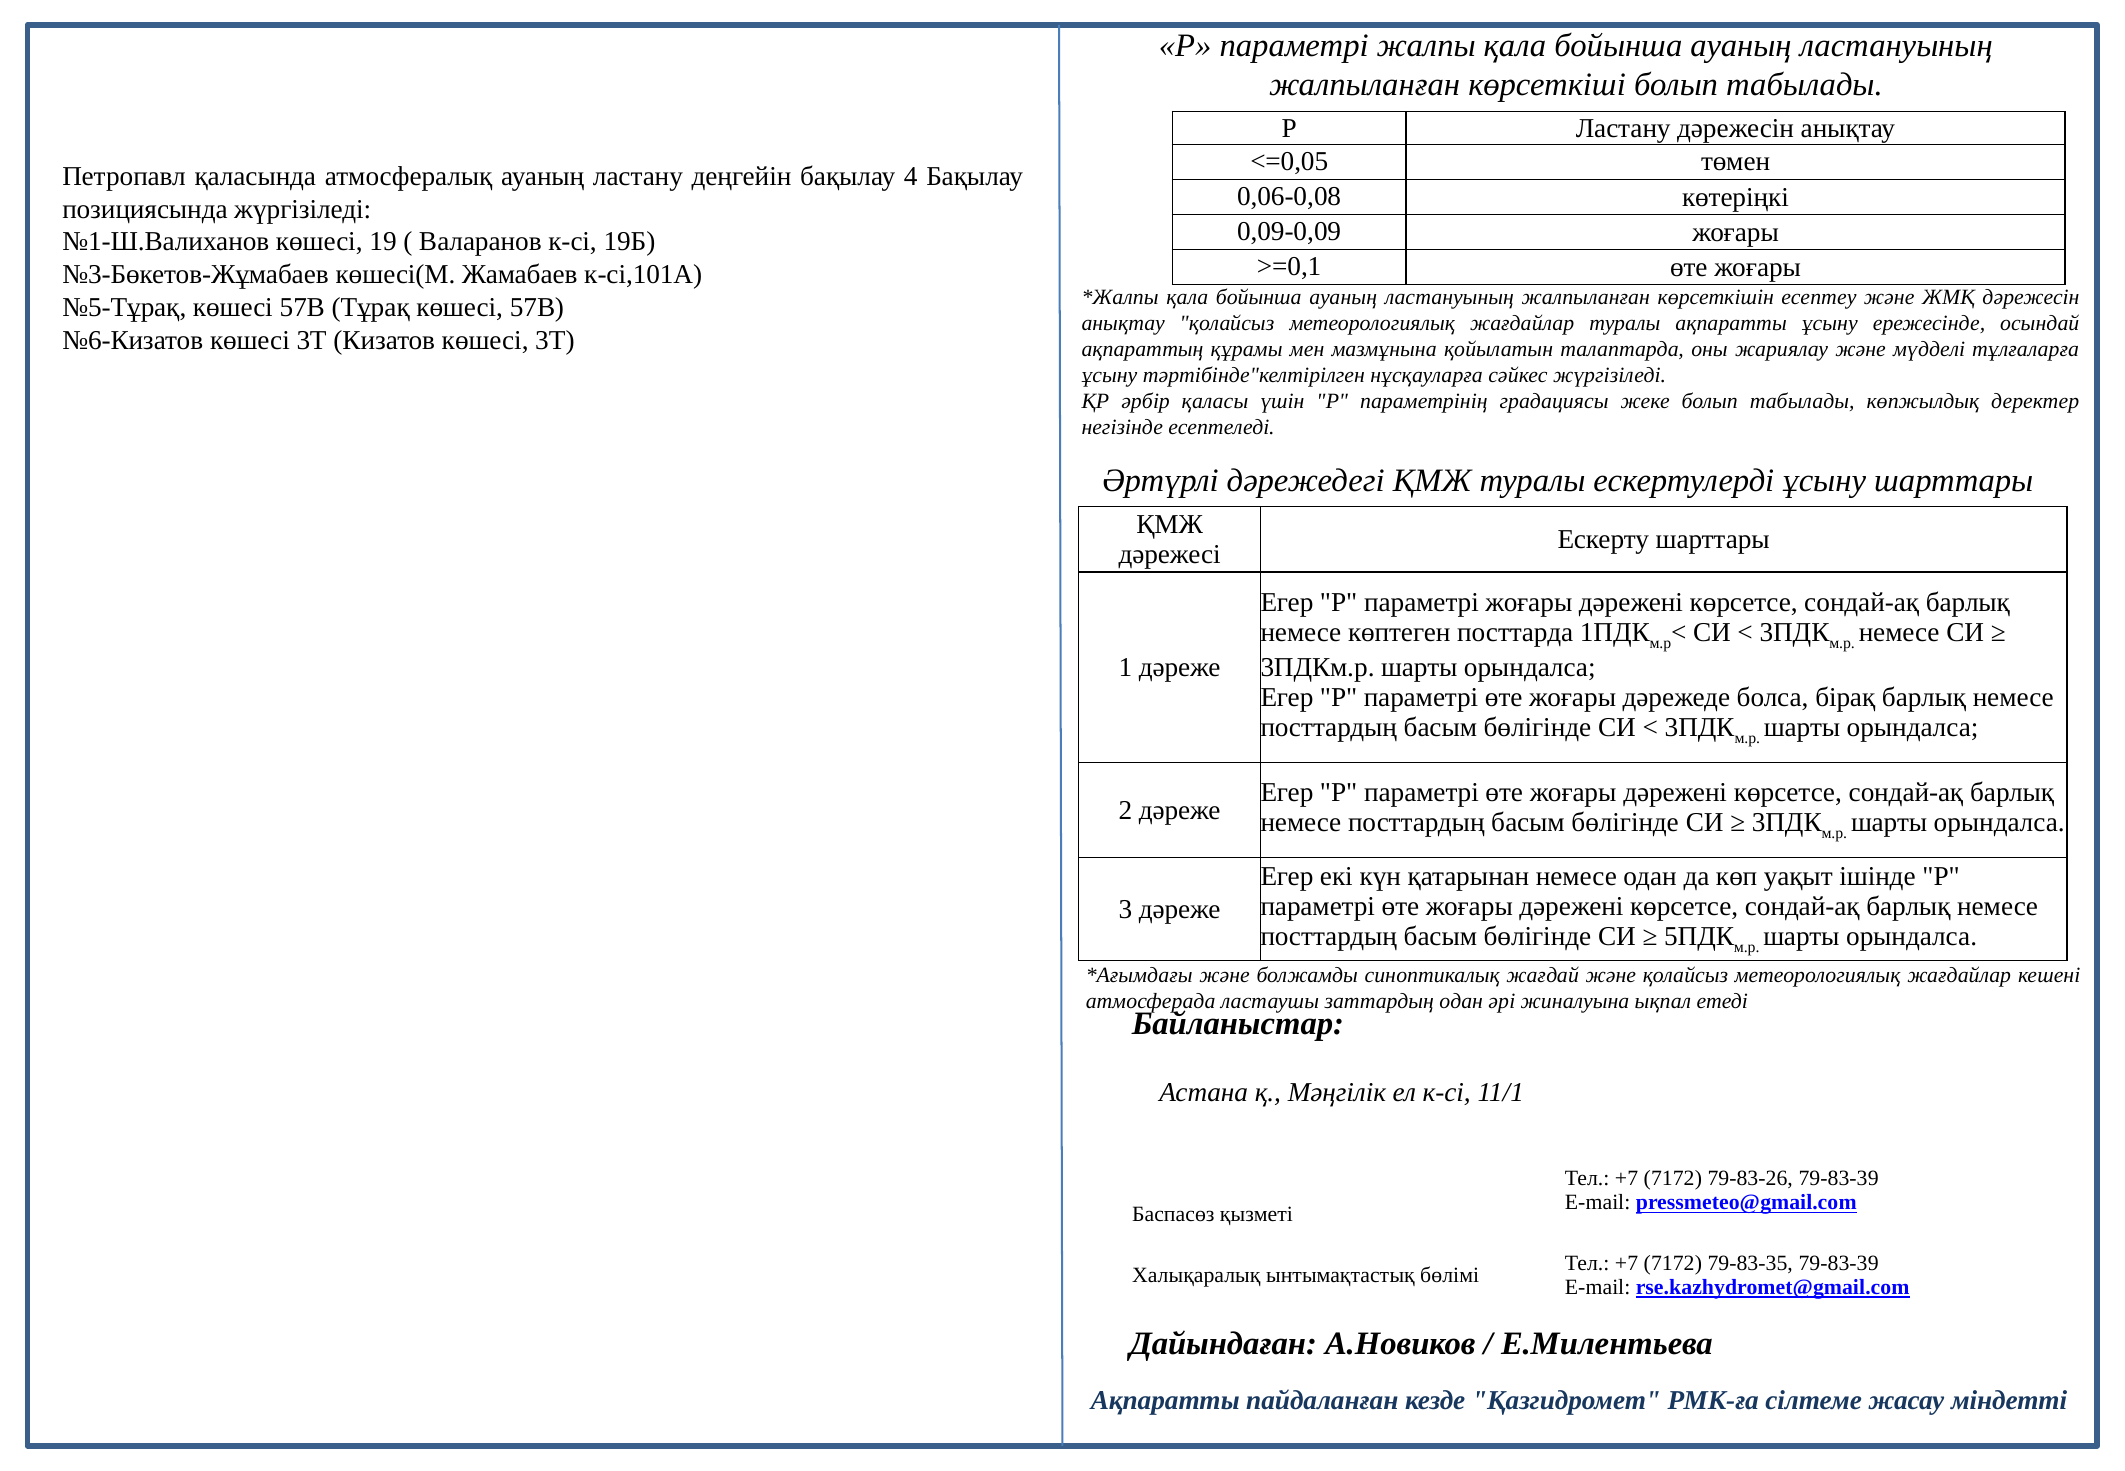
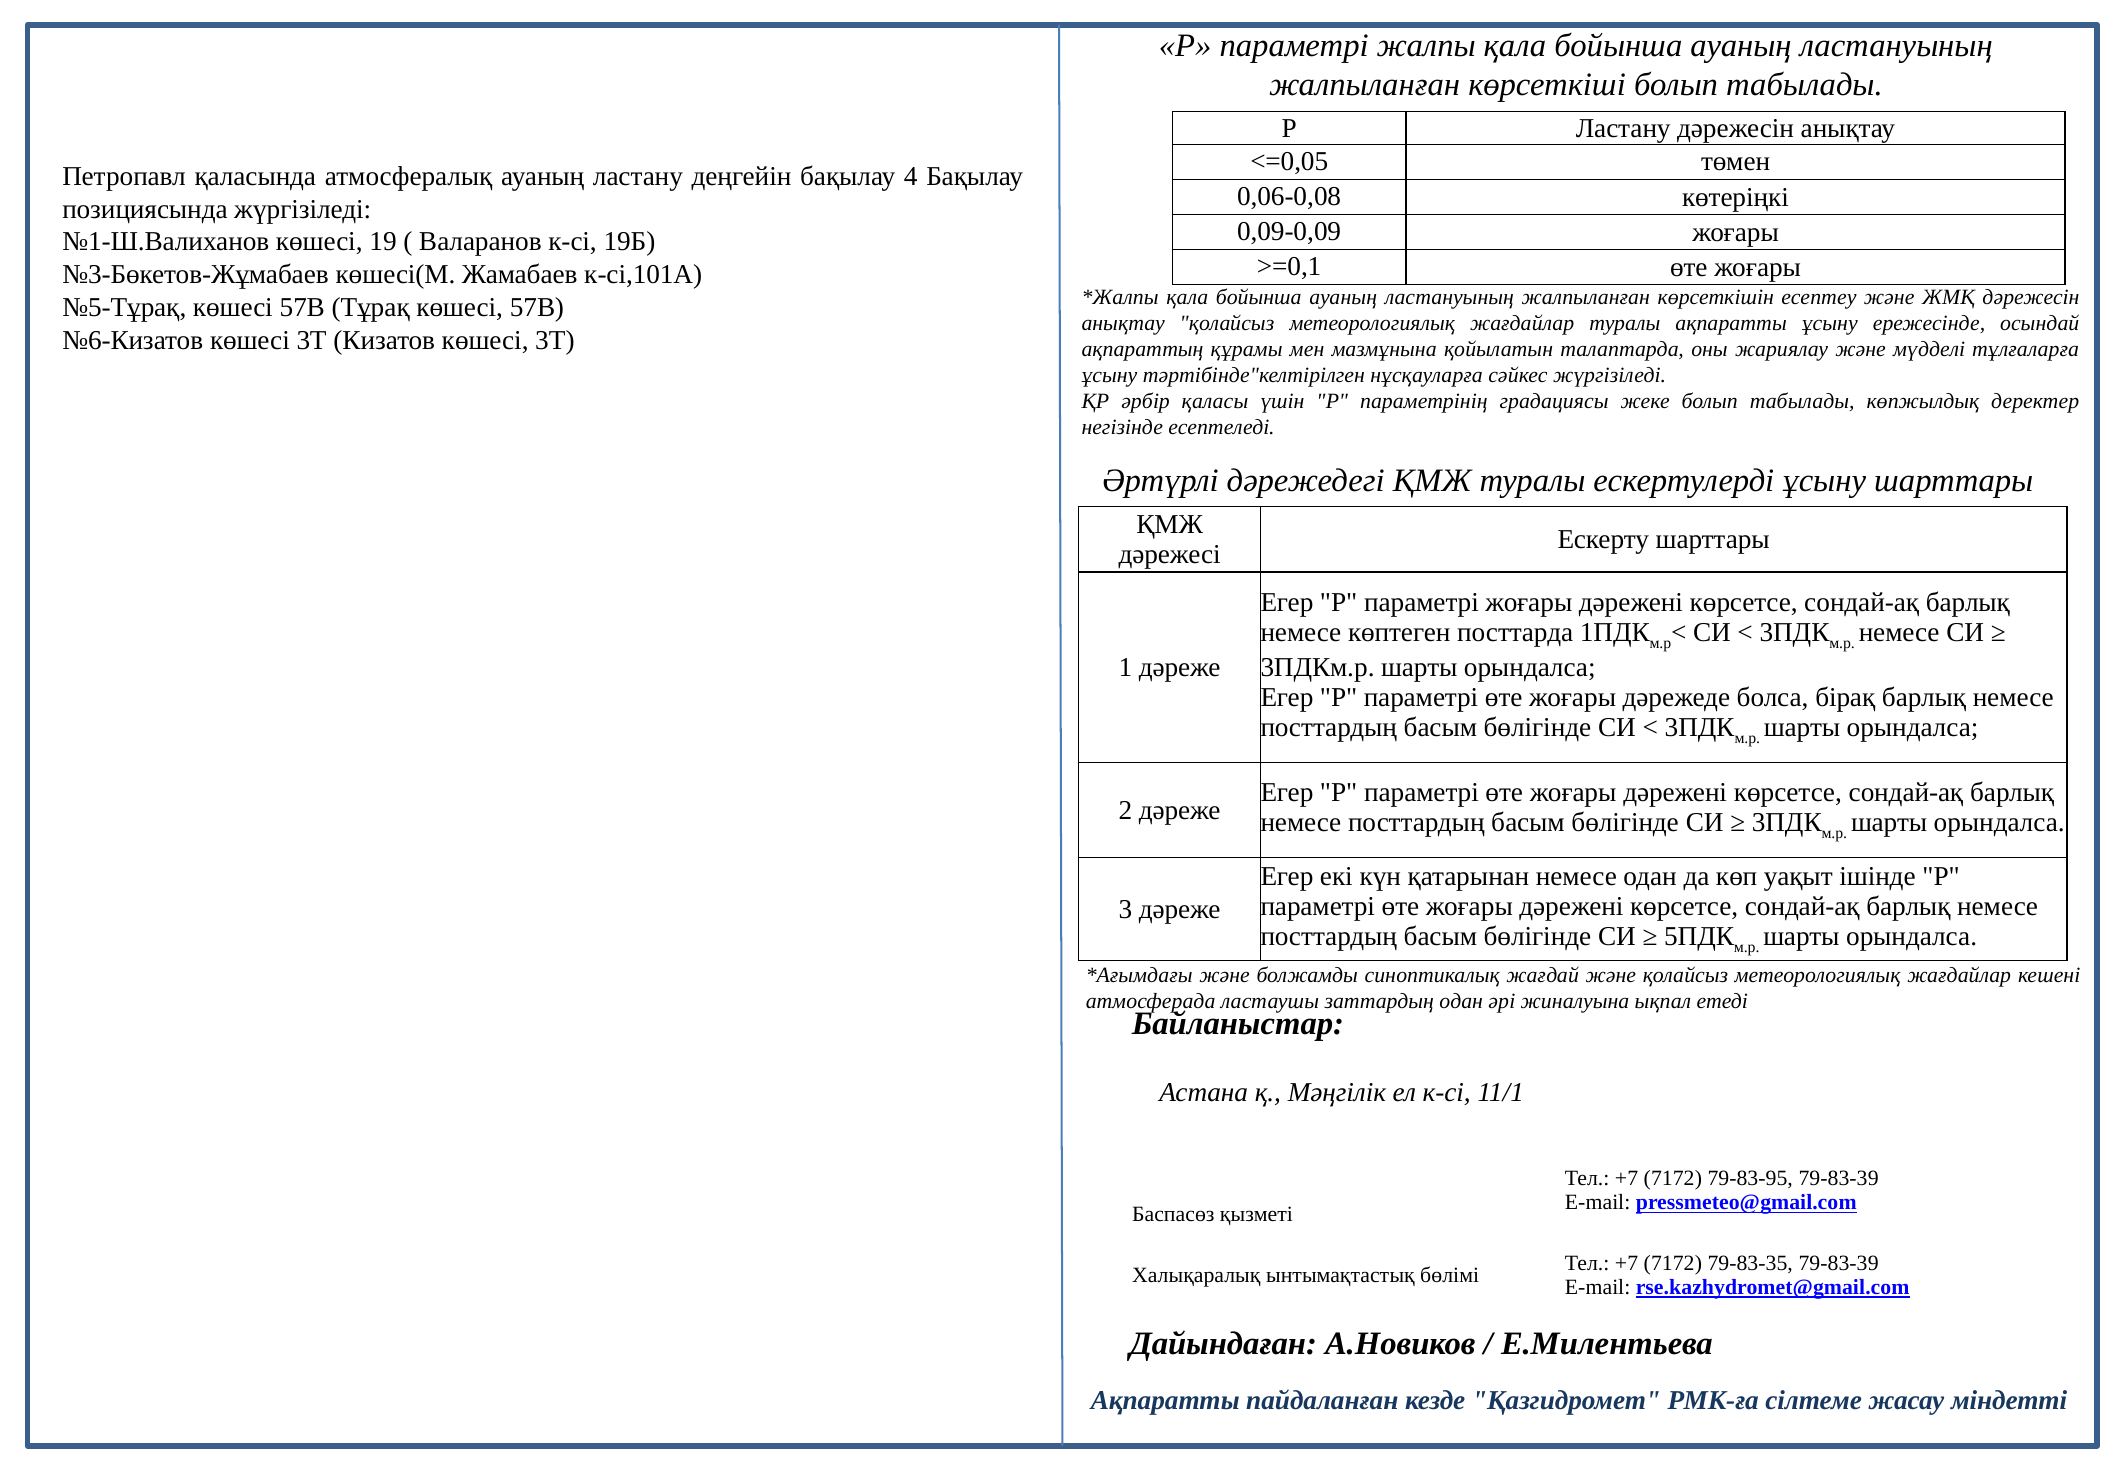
79-83-26: 79-83-26 -> 79-83-95
